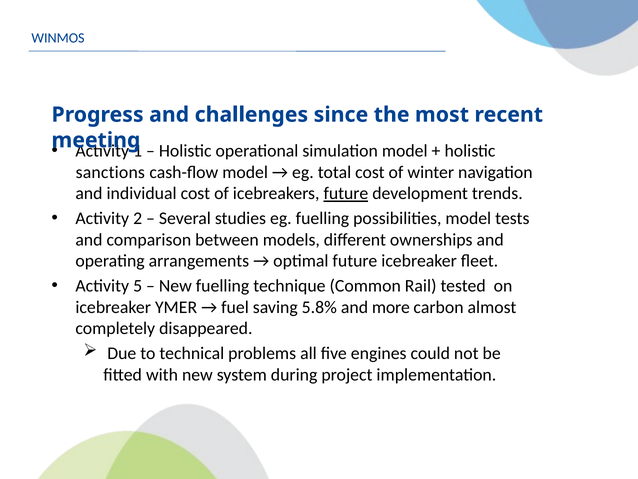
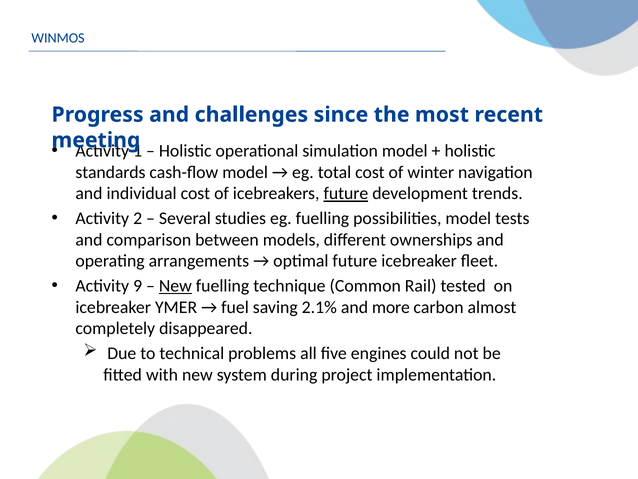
sanctions: sanctions -> standards
5: 5 -> 9
New at (175, 286) underline: none -> present
5.8%: 5.8% -> 2.1%
